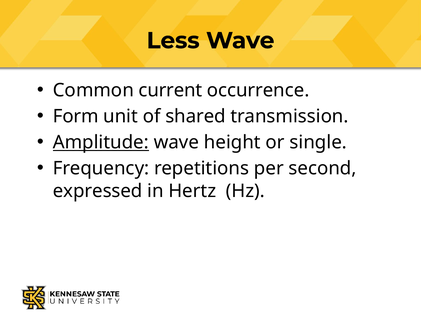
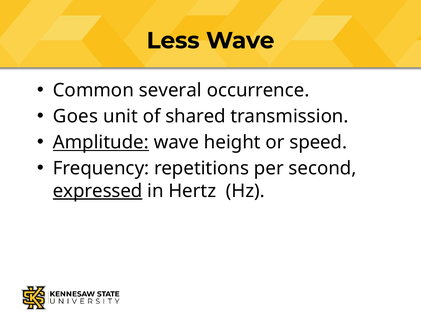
current: current -> several
Form: Form -> Goes
single: single -> speed
expressed underline: none -> present
